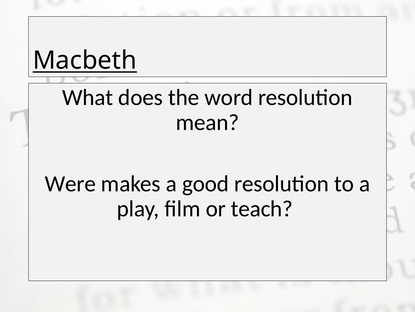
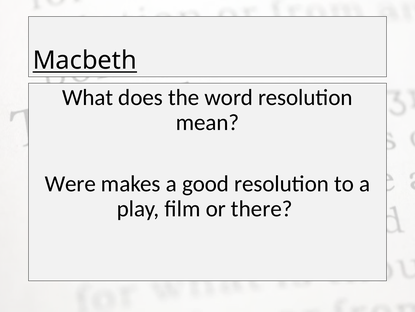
teach: teach -> there
